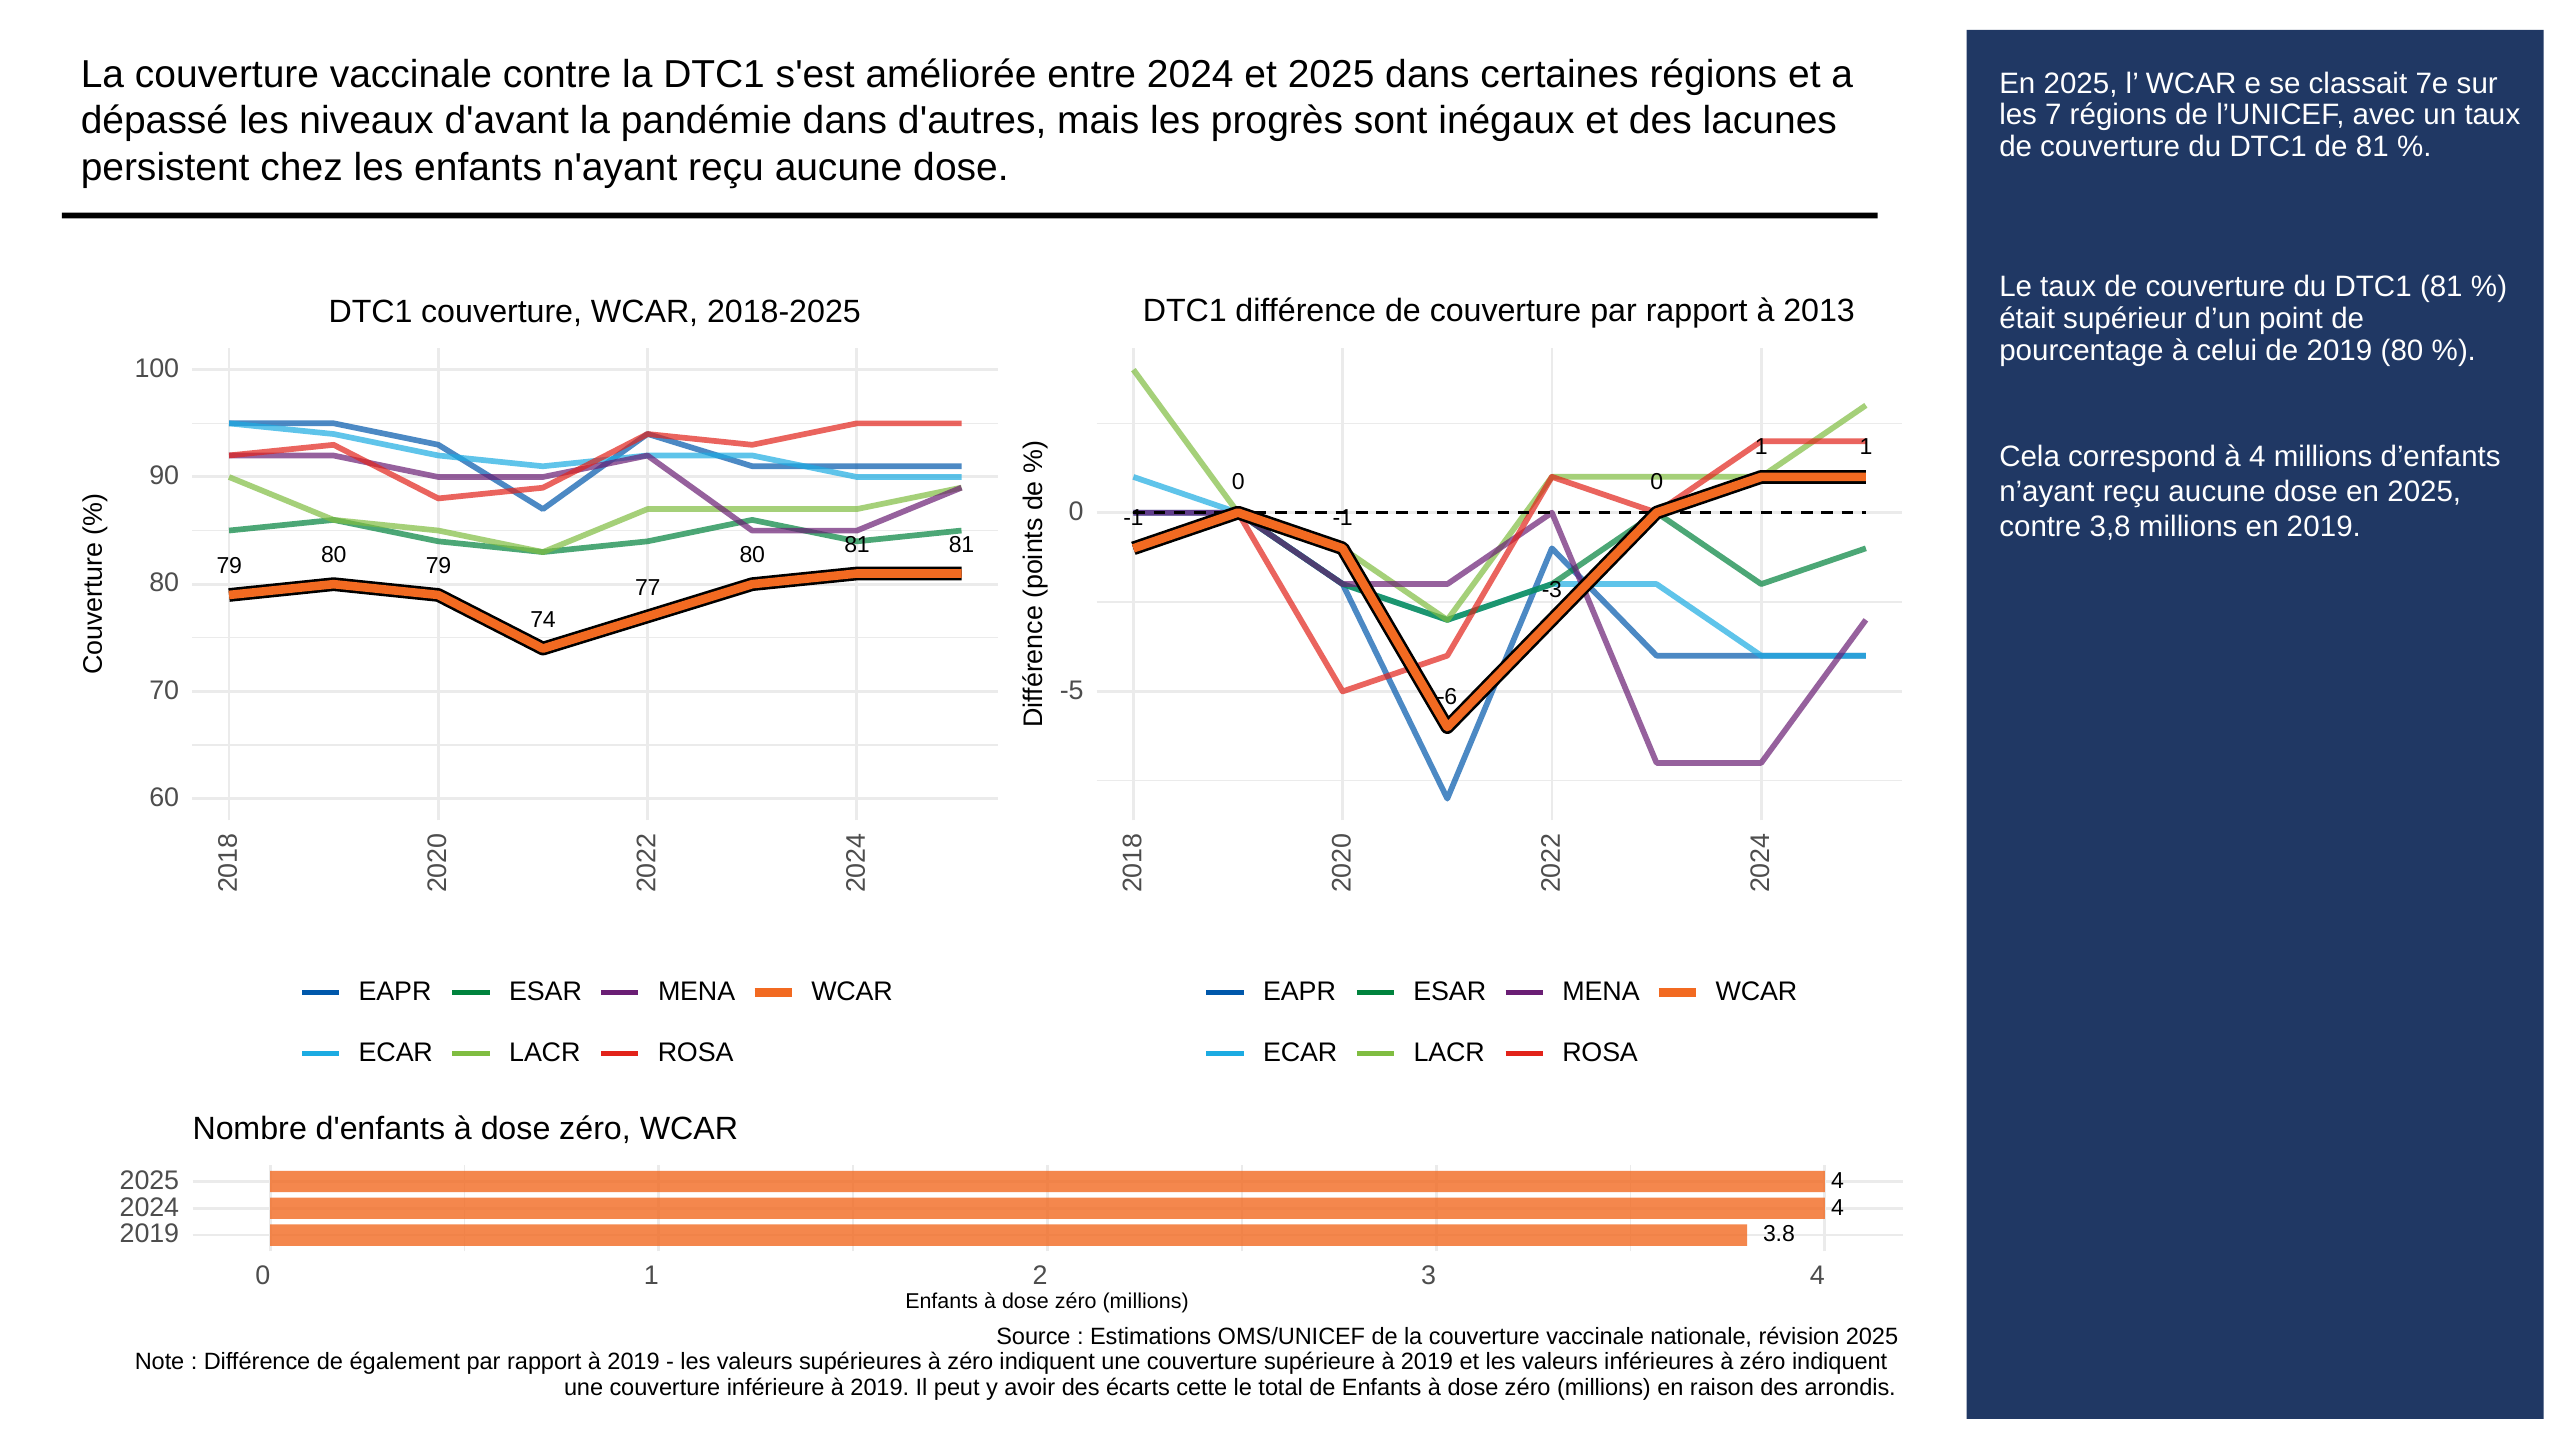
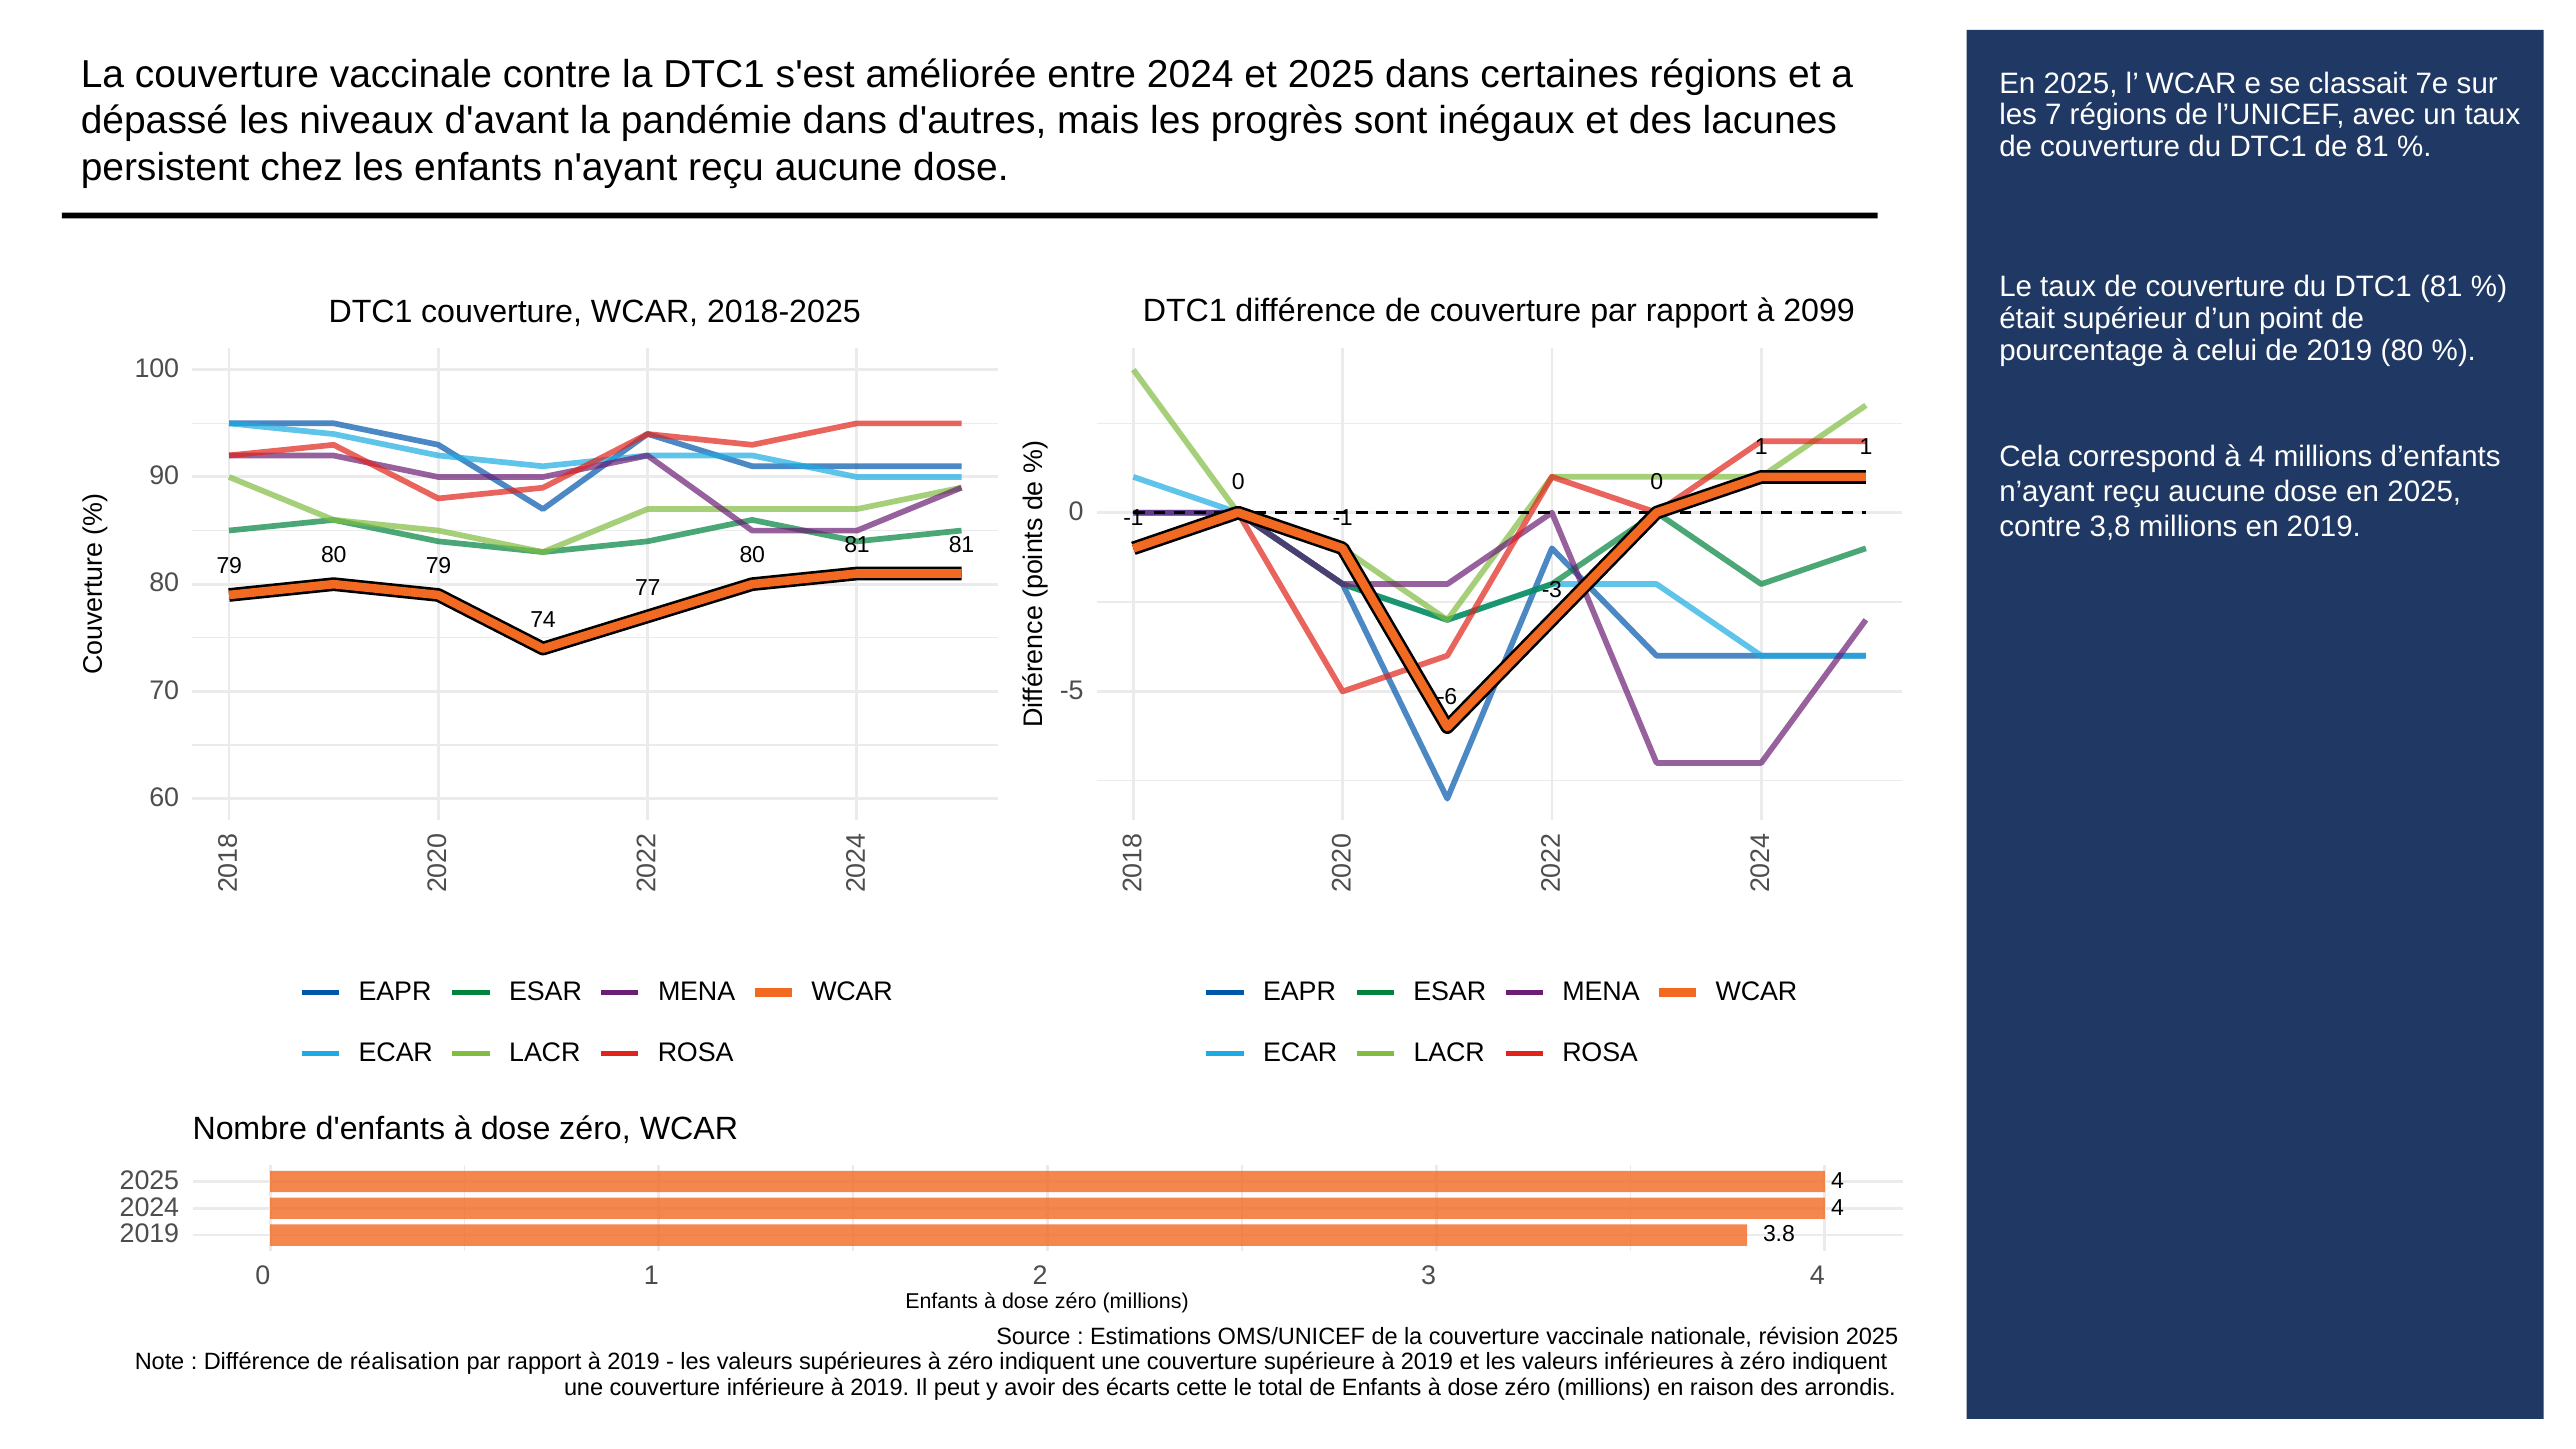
2013: 2013 -> 2099
également: également -> réalisation
